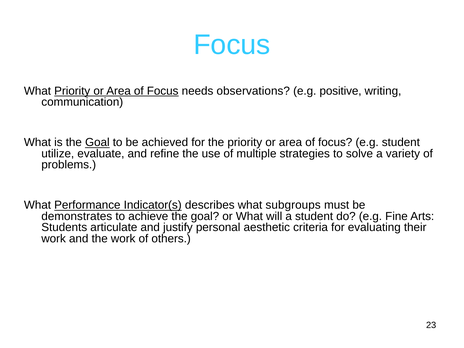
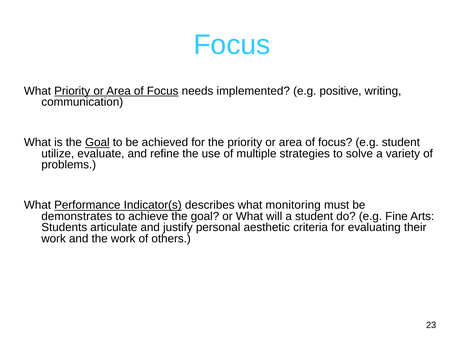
observations: observations -> implemented
subgroups: subgroups -> monitoring
